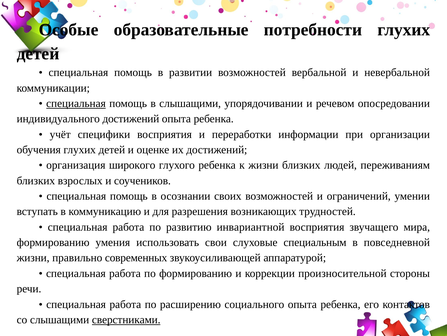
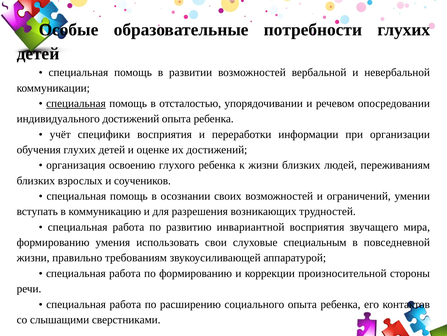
в слышащими: слышащими -> отсталостью
широкого: широкого -> освоению
современных: современных -> требованиям
сверстниками underline: present -> none
